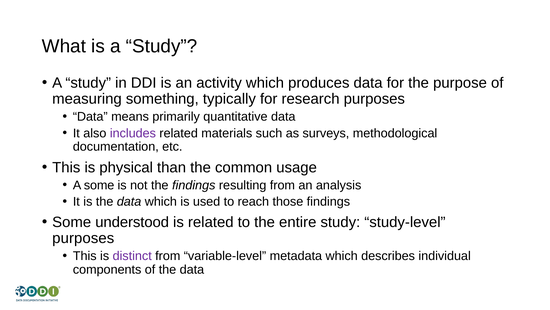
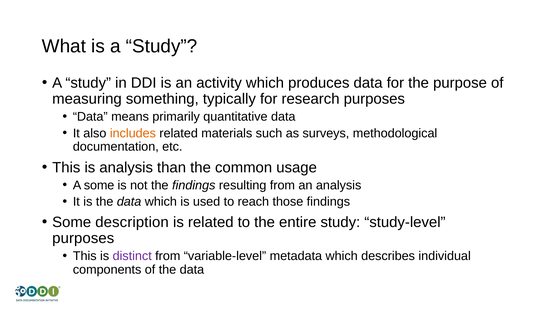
includes colour: purple -> orange
is physical: physical -> analysis
understood: understood -> description
